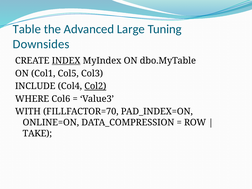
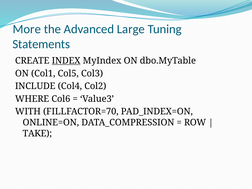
Table: Table -> More
Downsides: Downsides -> Statements
Col2 underline: present -> none
